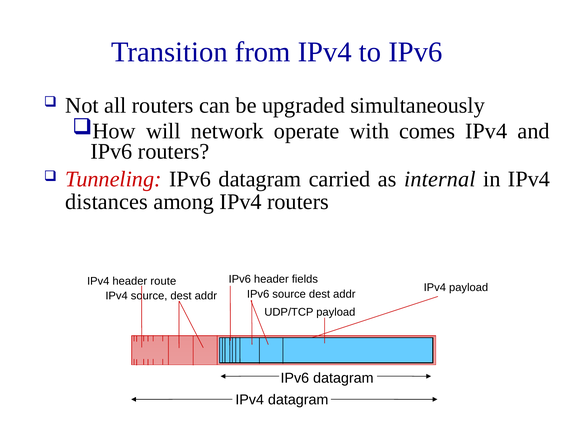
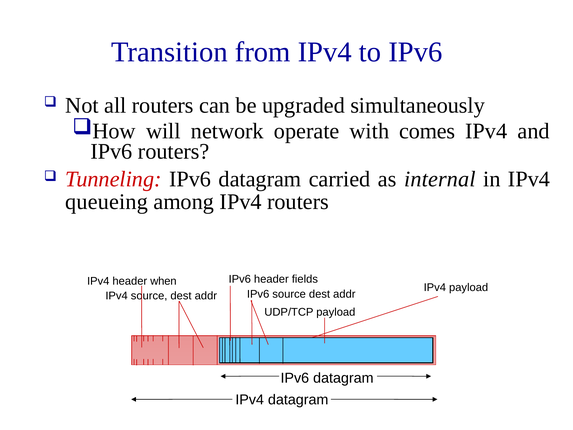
distances: distances -> queueing
route: route -> when
